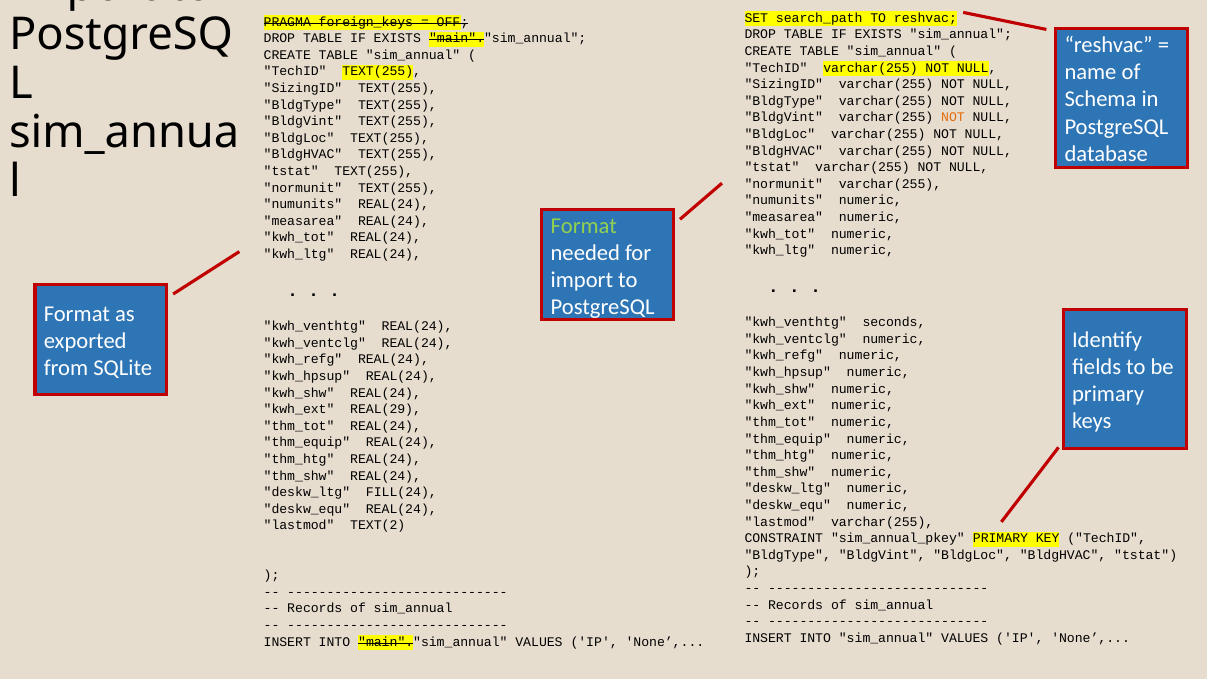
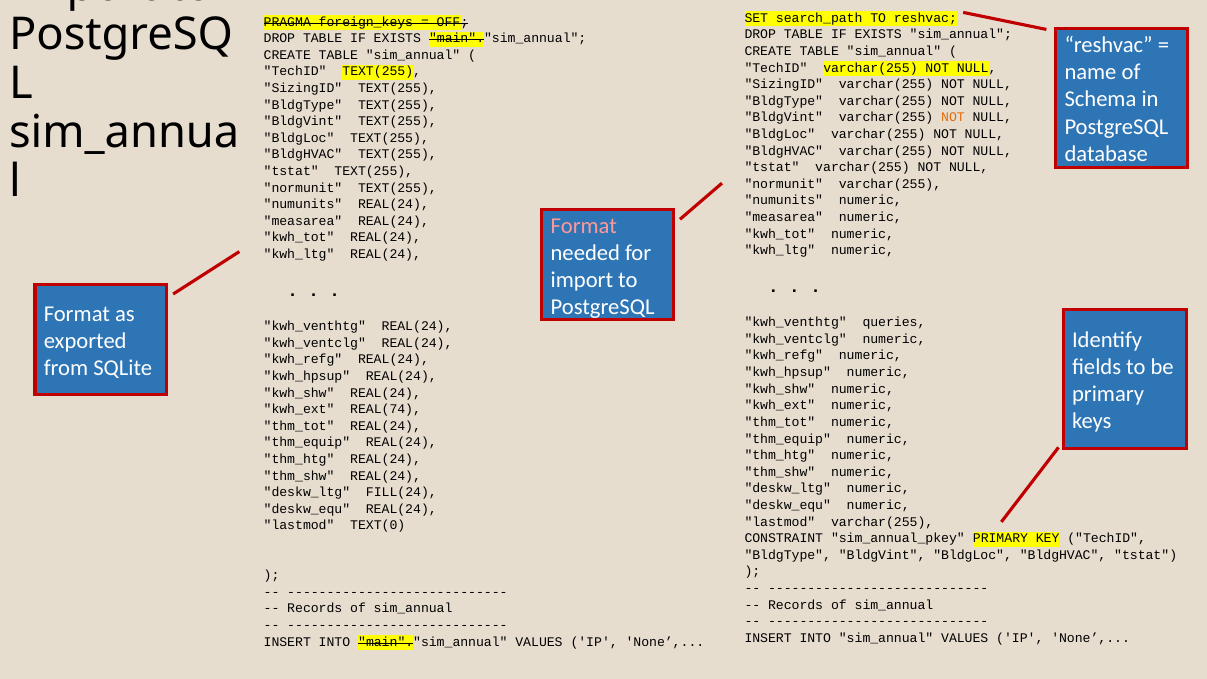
Format at (584, 226) colour: light green -> pink
seconds: seconds -> queries
REAL(29: REAL(29 -> REAL(74
TEXT(2: TEXT(2 -> TEXT(0
